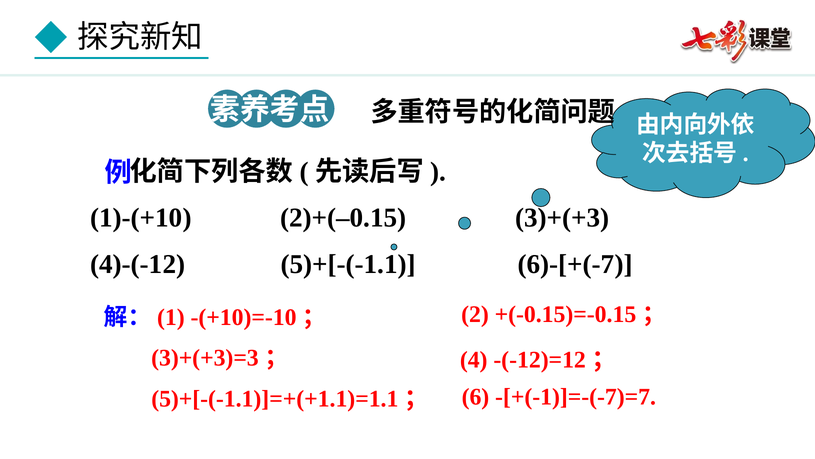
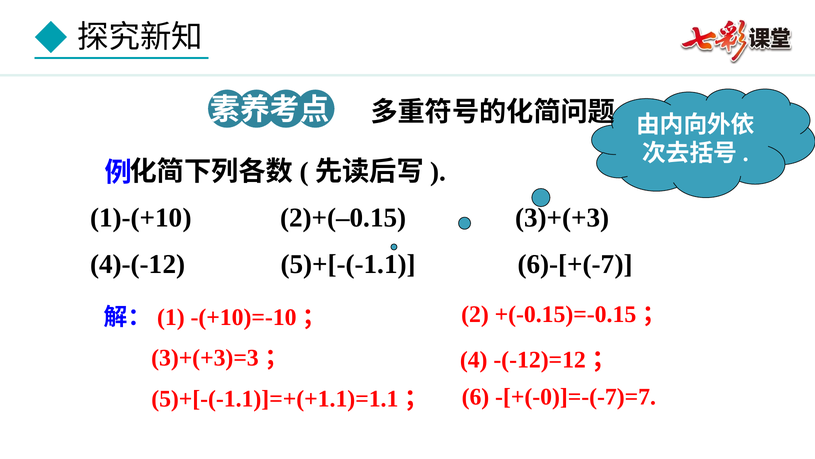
-[+(-1)]=-(-7)=7: -[+(-1)]=-(-7)=7 -> -[+(-0)]=-(-7)=7
